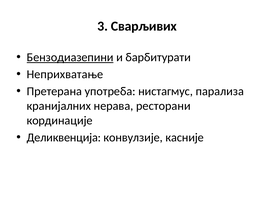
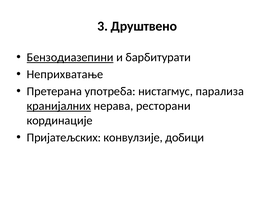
Сварљивих: Сварљивих -> Друштвено
кранијалних underline: none -> present
Деликвенција: Деликвенција -> Пријатељских
касније: касније -> добици
